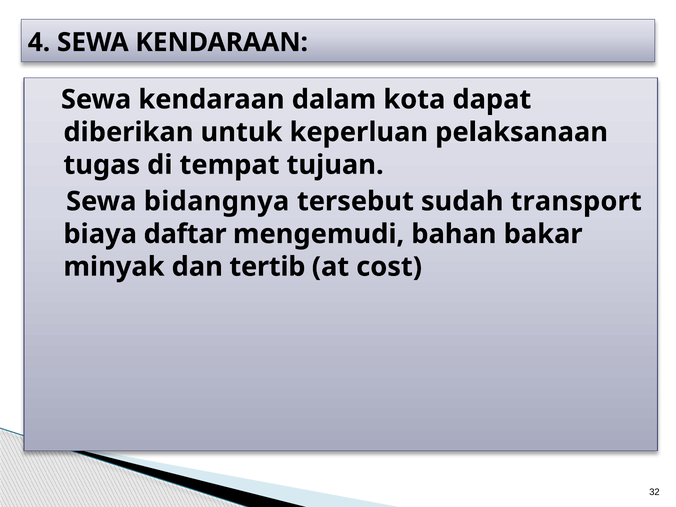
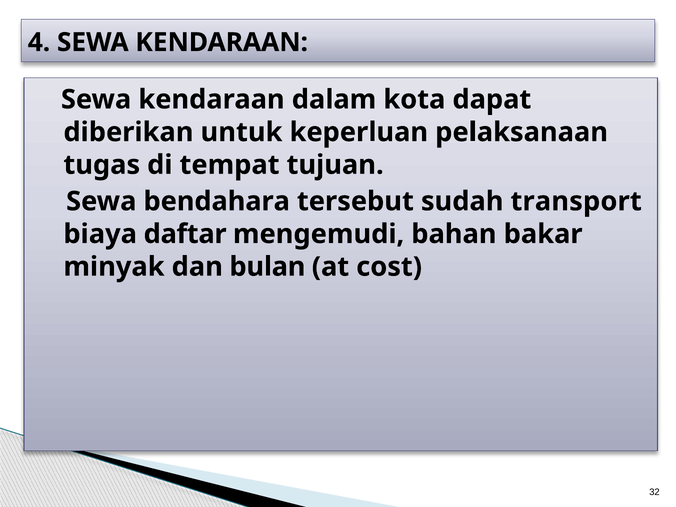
bidangnya: bidangnya -> bendahara
tertib: tertib -> bulan
